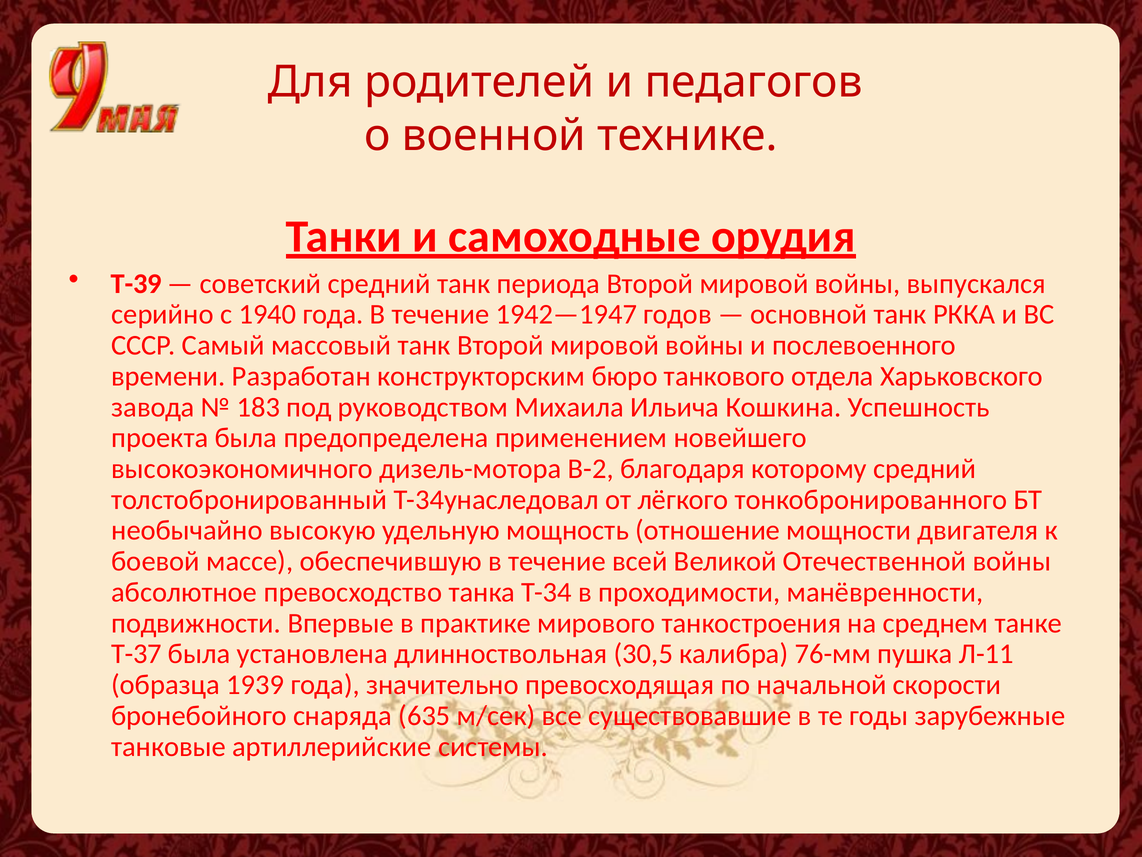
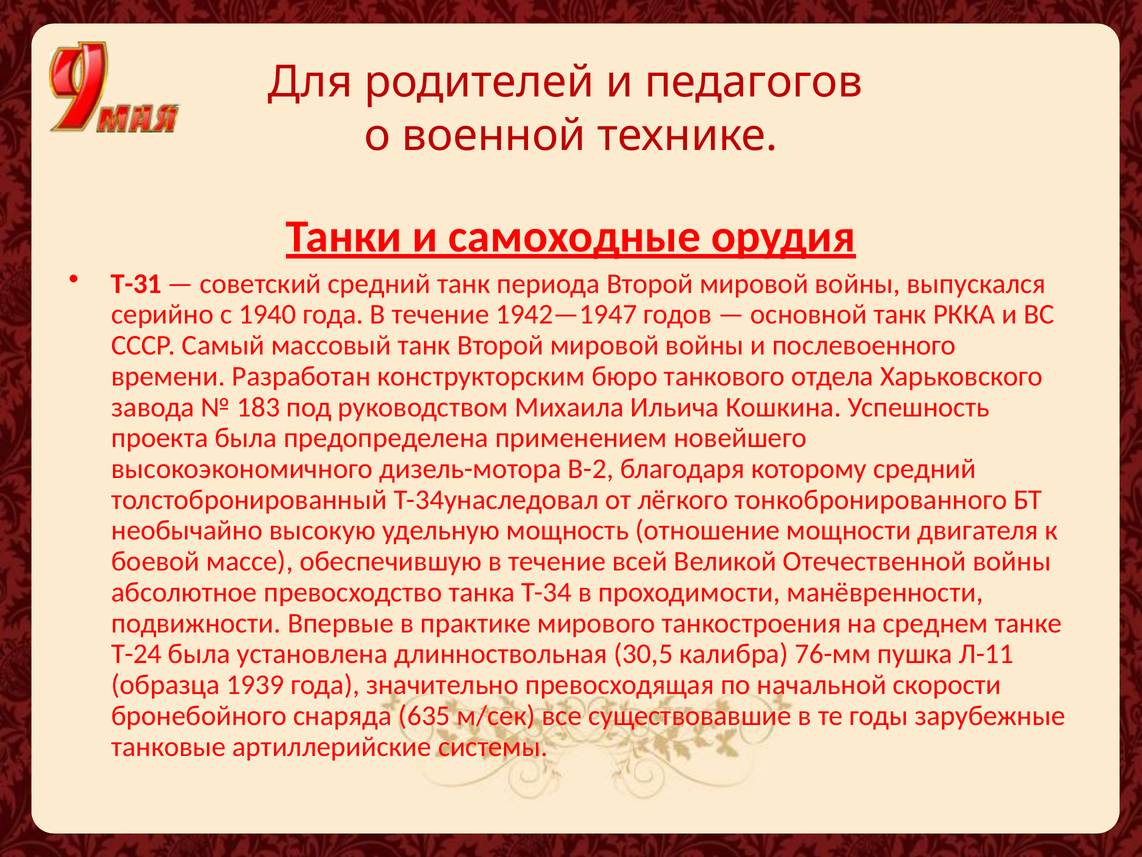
T-39: T-39 -> T-31
Т-37: Т-37 -> Т-24
